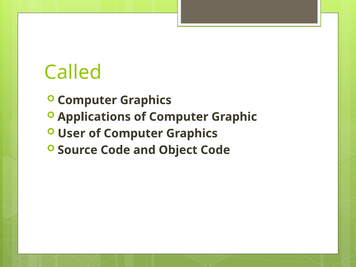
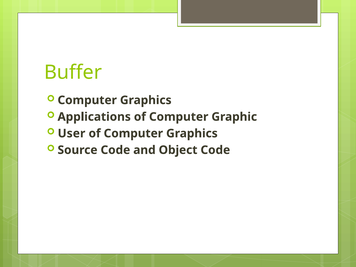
Called: Called -> Buffer
